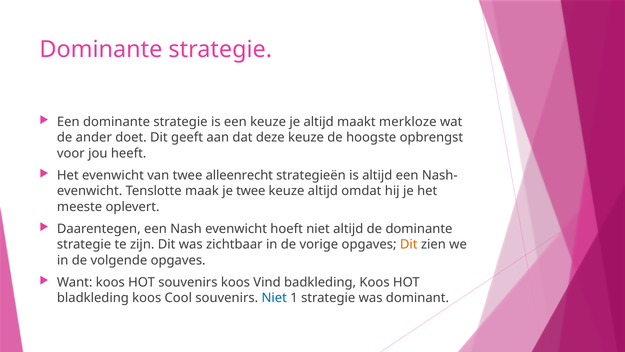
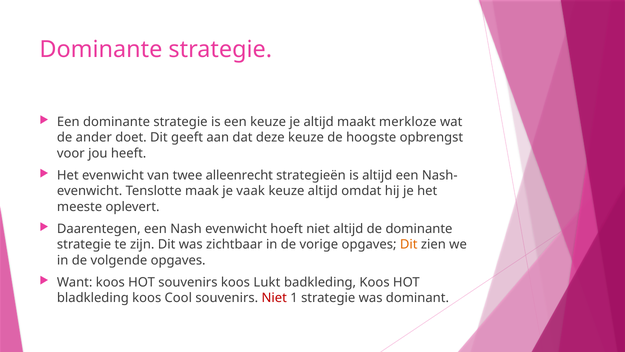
je twee: twee -> vaak
Vind: Vind -> Lukt
Niet at (274, 298) colour: blue -> red
